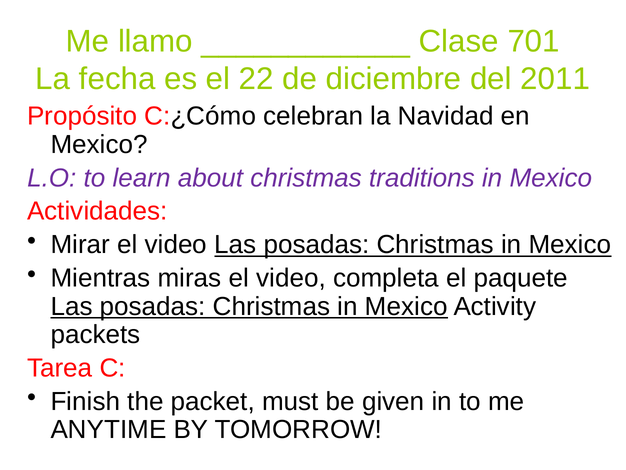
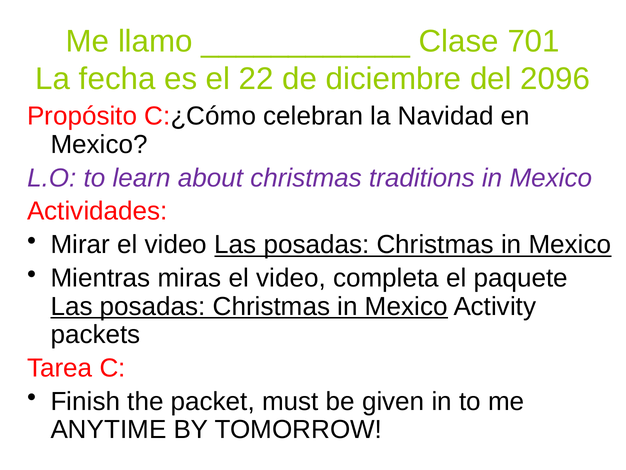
2011: 2011 -> 2096
